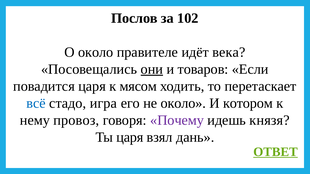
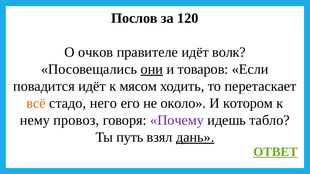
102: 102 -> 120
О около: около -> очков
века: века -> волк
повадится царя: царя -> идёт
всё colour: blue -> orange
игра: игра -> него
князя: князя -> табло
Ты царя: царя -> путь
дань underline: none -> present
